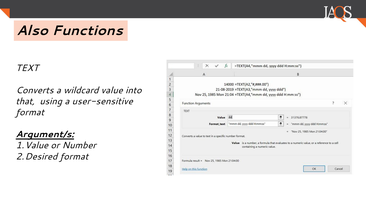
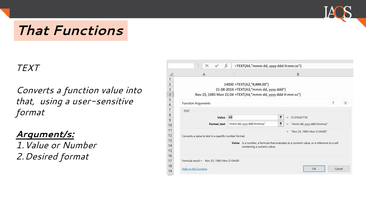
Also at (32, 31): Also -> That
wildcard: wildcard -> function
